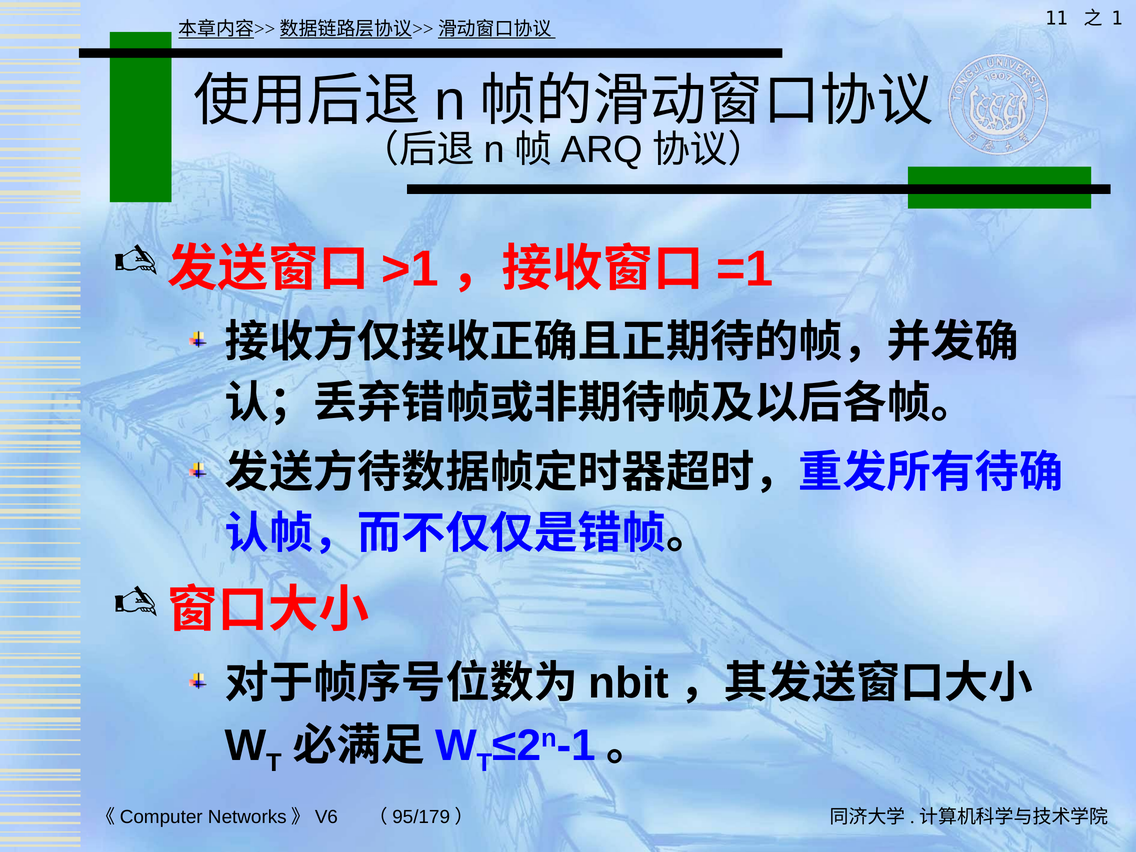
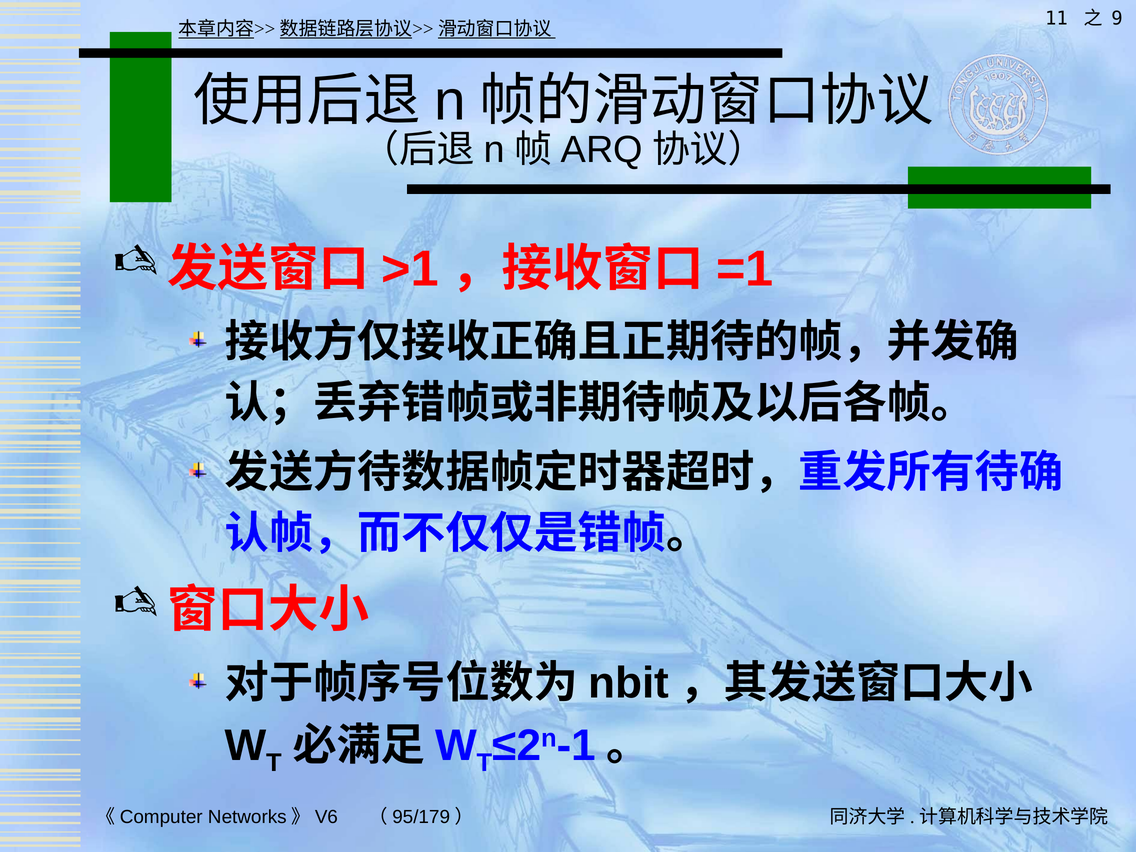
1: 1 -> 9
